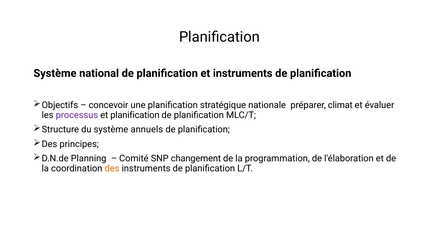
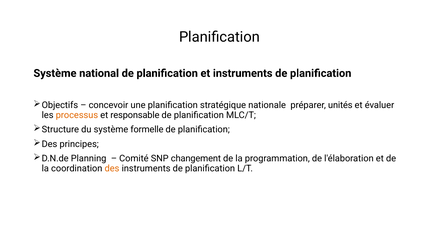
climat: climat -> unités
processus colour: purple -> orange
et planification: planification -> responsable
annuels: annuels -> formelle
